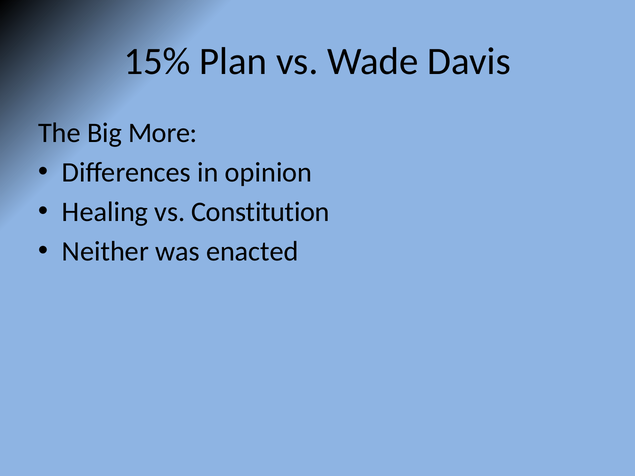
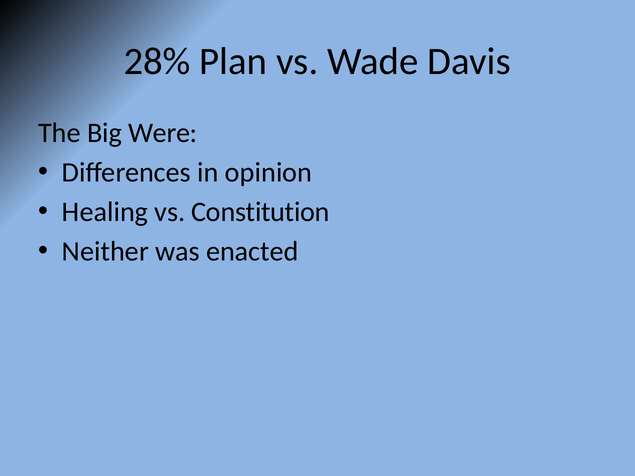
15%: 15% -> 28%
More: More -> Were
